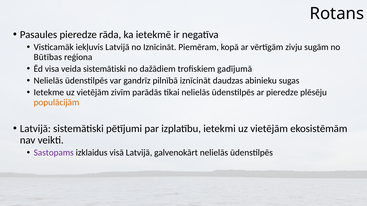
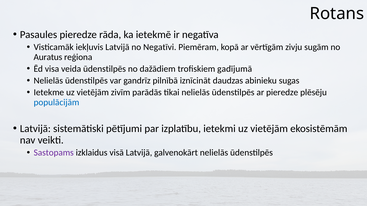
no Iznīcināt: Iznīcināt -> Negatīvi
Būtības: Būtības -> Auratus
veida sistemātiski: sistemātiski -> ūdenstilpēs
populācijām colour: orange -> blue
